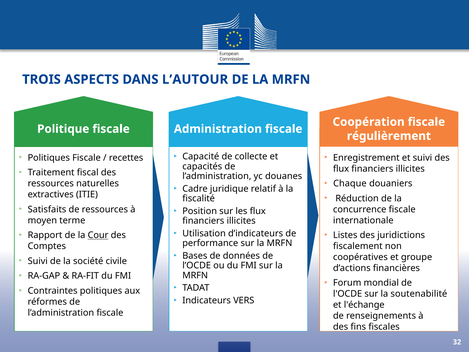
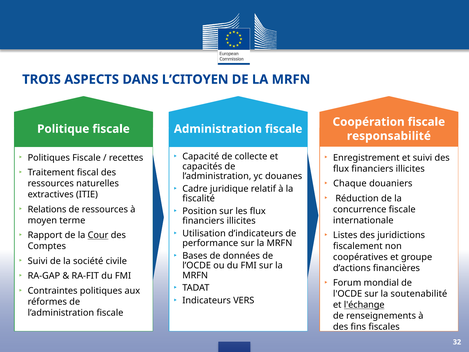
L’AUTOUR: L’AUTOUR -> L’CITOYEN
régulièrement: régulièrement -> responsabilité
Satisfaits: Satisfaits -> Relations
l'échange underline: none -> present
